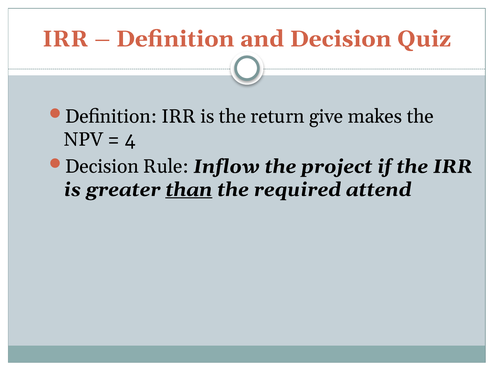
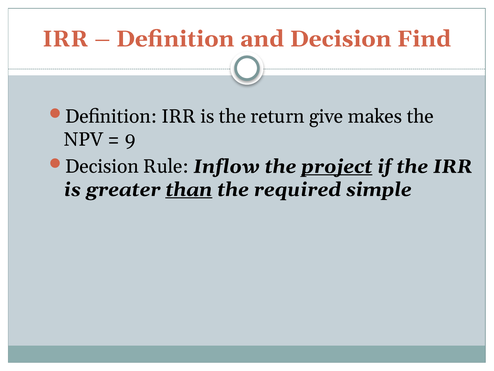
Quiz: Quiz -> Find
4: 4 -> 9
project underline: none -> present
attend: attend -> simple
